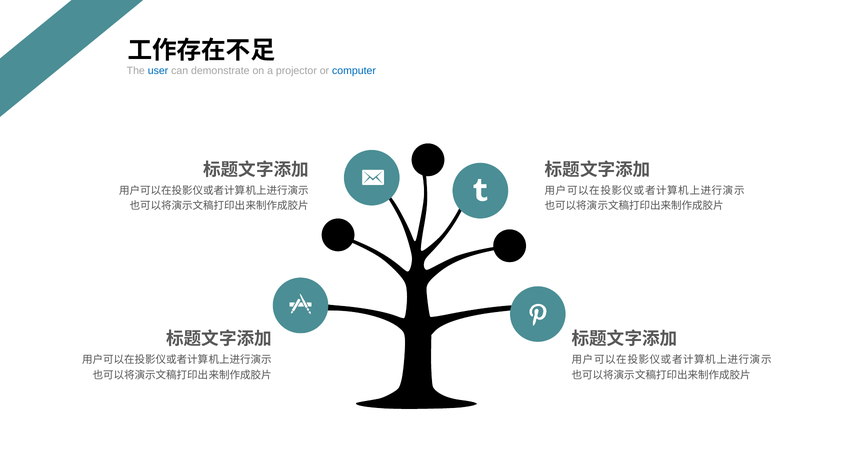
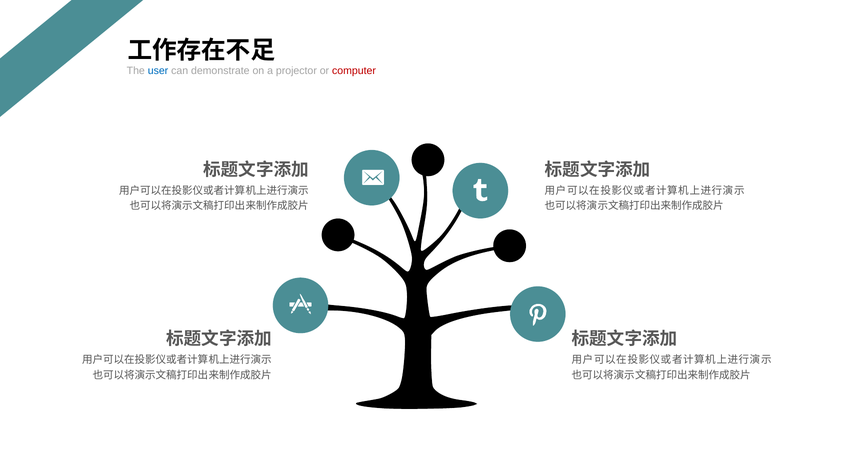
computer colour: blue -> red
